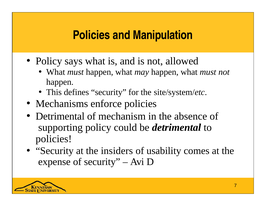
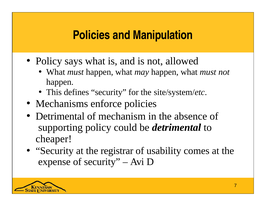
policies at (54, 138): policies -> cheaper
insiders: insiders -> registrar
